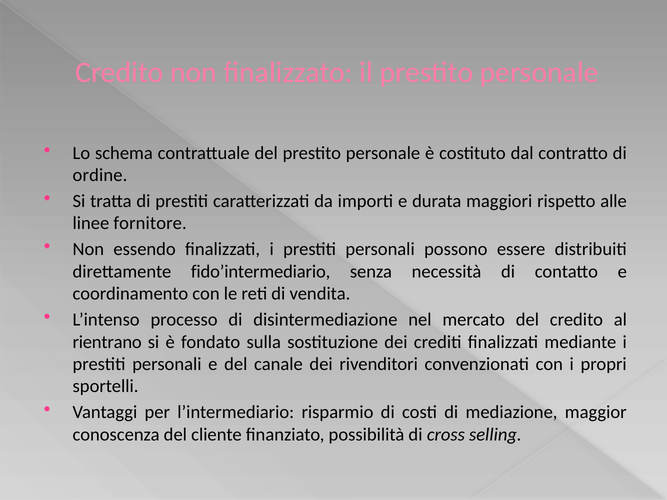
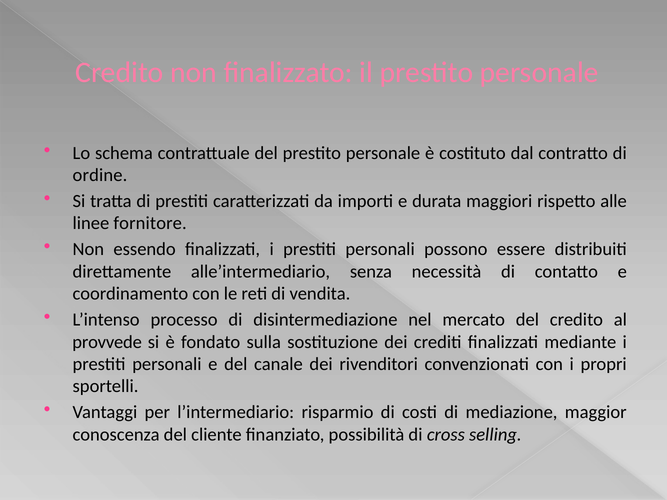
fido’intermediario: fido’intermediario -> alle’intermediario
rientrano: rientrano -> provvede
